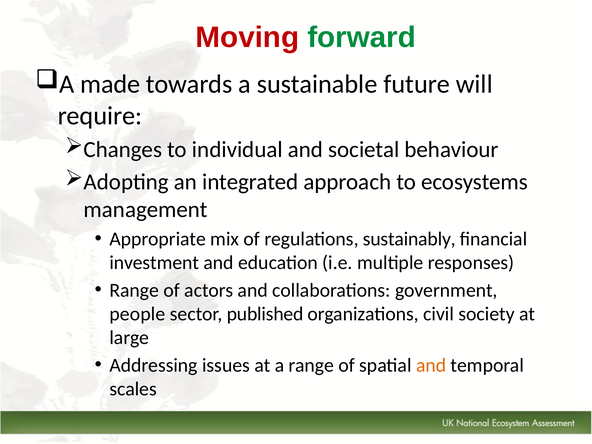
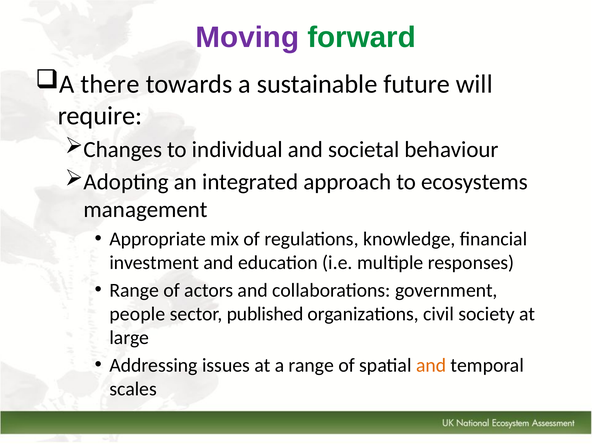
Moving colour: red -> purple
made: made -> there
sustainably: sustainably -> knowledge
